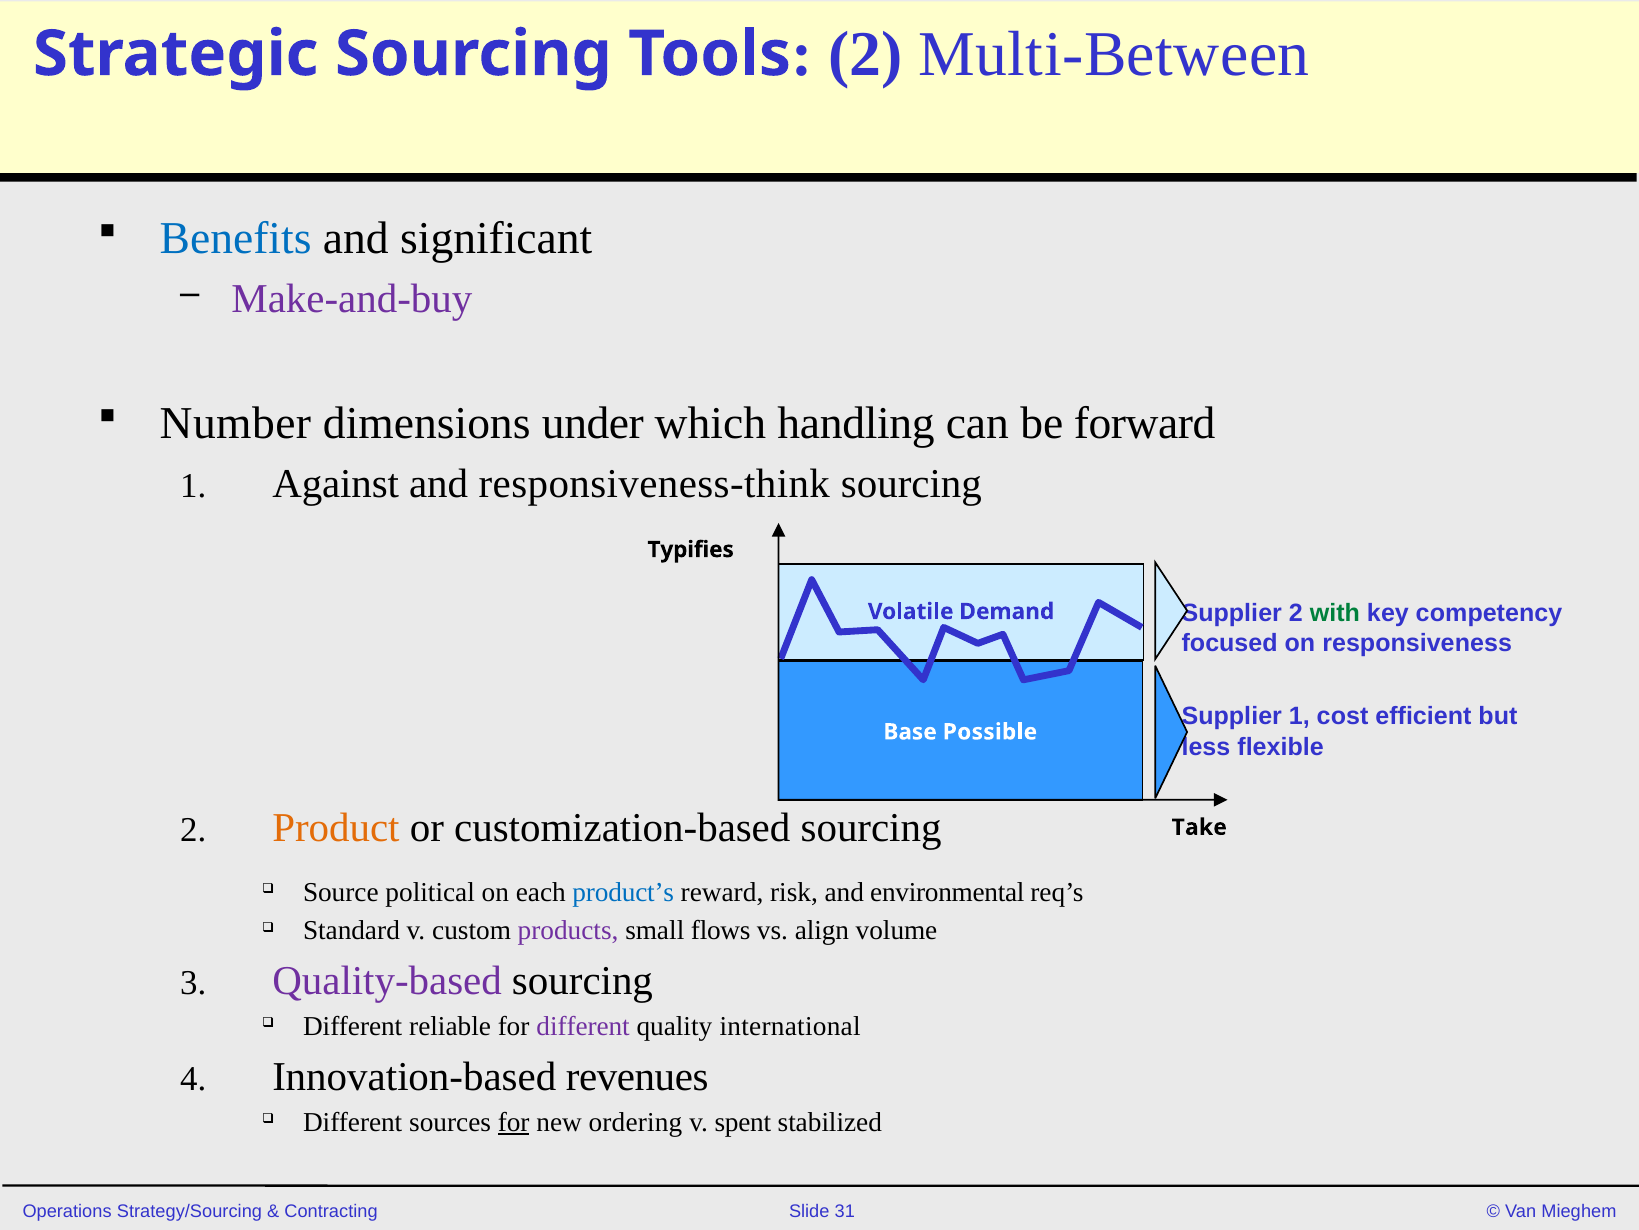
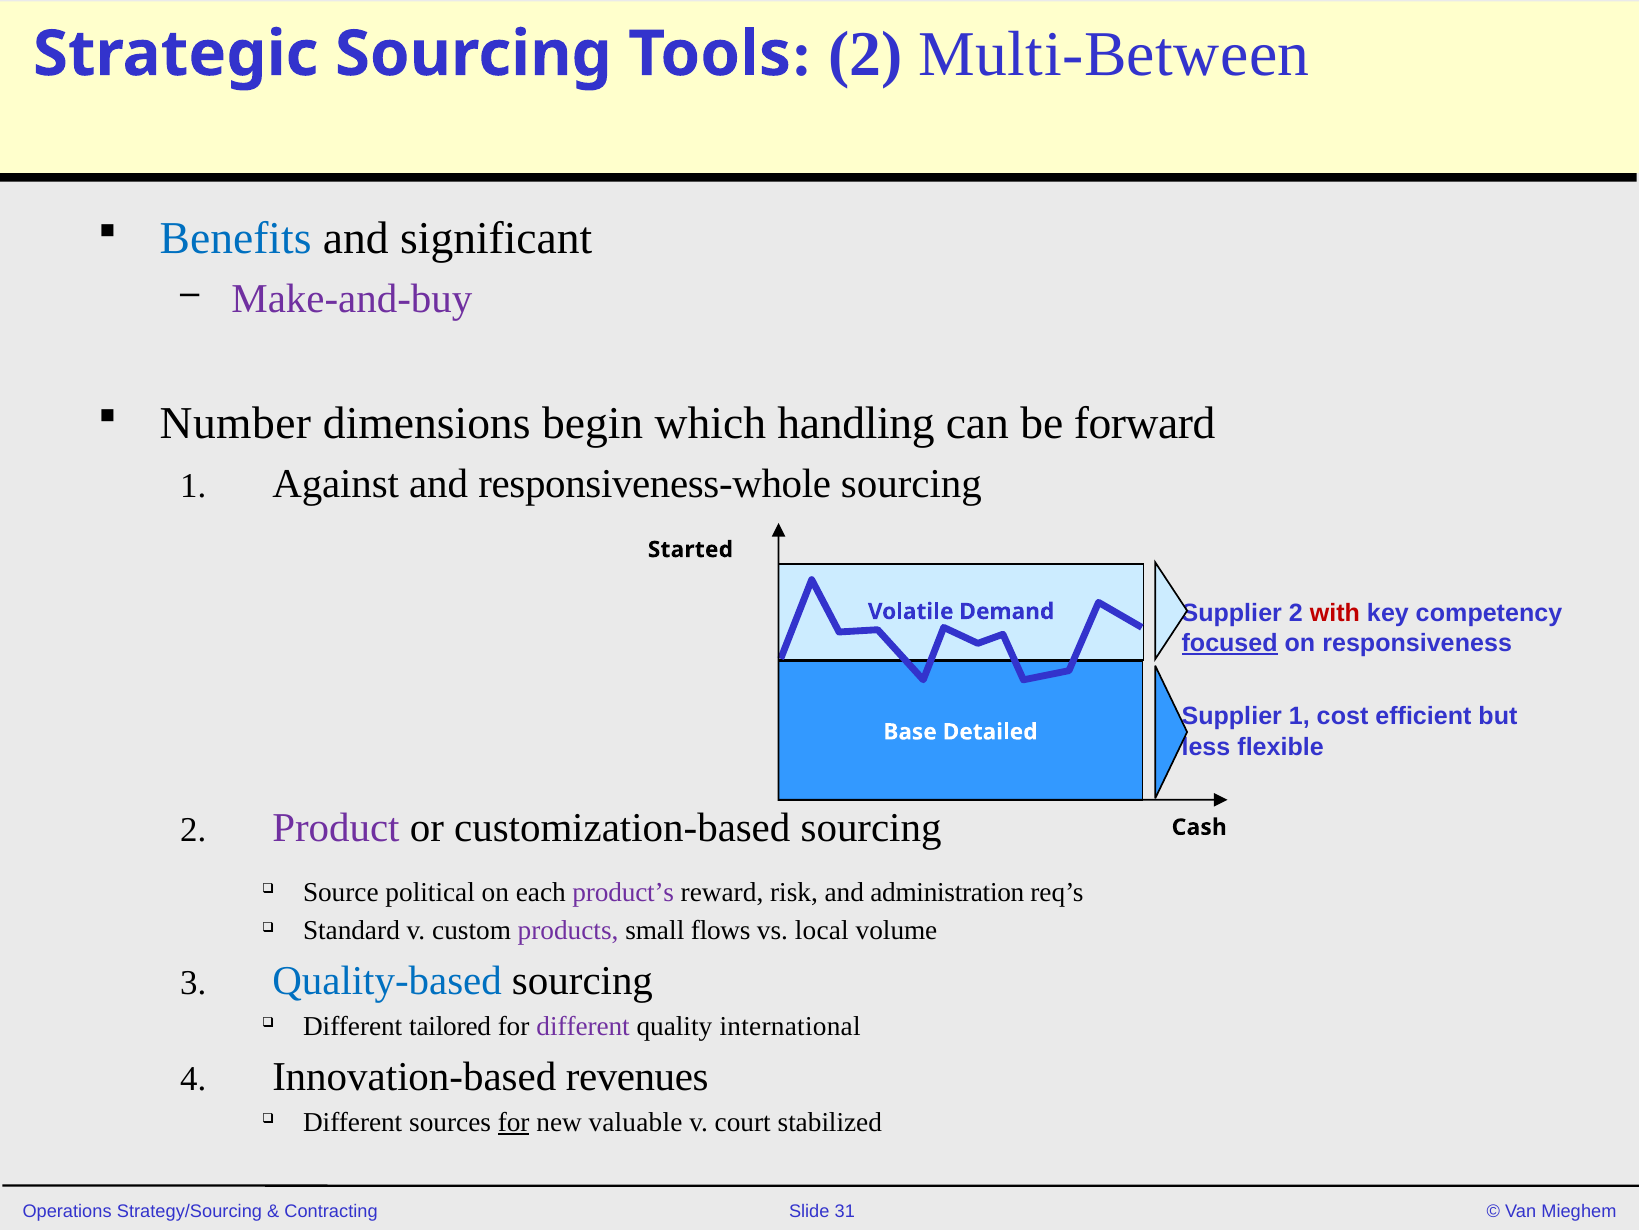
under: under -> begin
responsiveness-think: responsiveness-think -> responsiveness-whole
Typifies: Typifies -> Started
with colour: green -> red
focused underline: none -> present
Possible: Possible -> Detailed
Product colour: orange -> purple
Take: Take -> Cash
product’s colour: blue -> purple
environmental: environmental -> administration
align: align -> local
Quality-based colour: purple -> blue
reliable: reliable -> tailored
ordering: ordering -> valuable
spent: spent -> court
